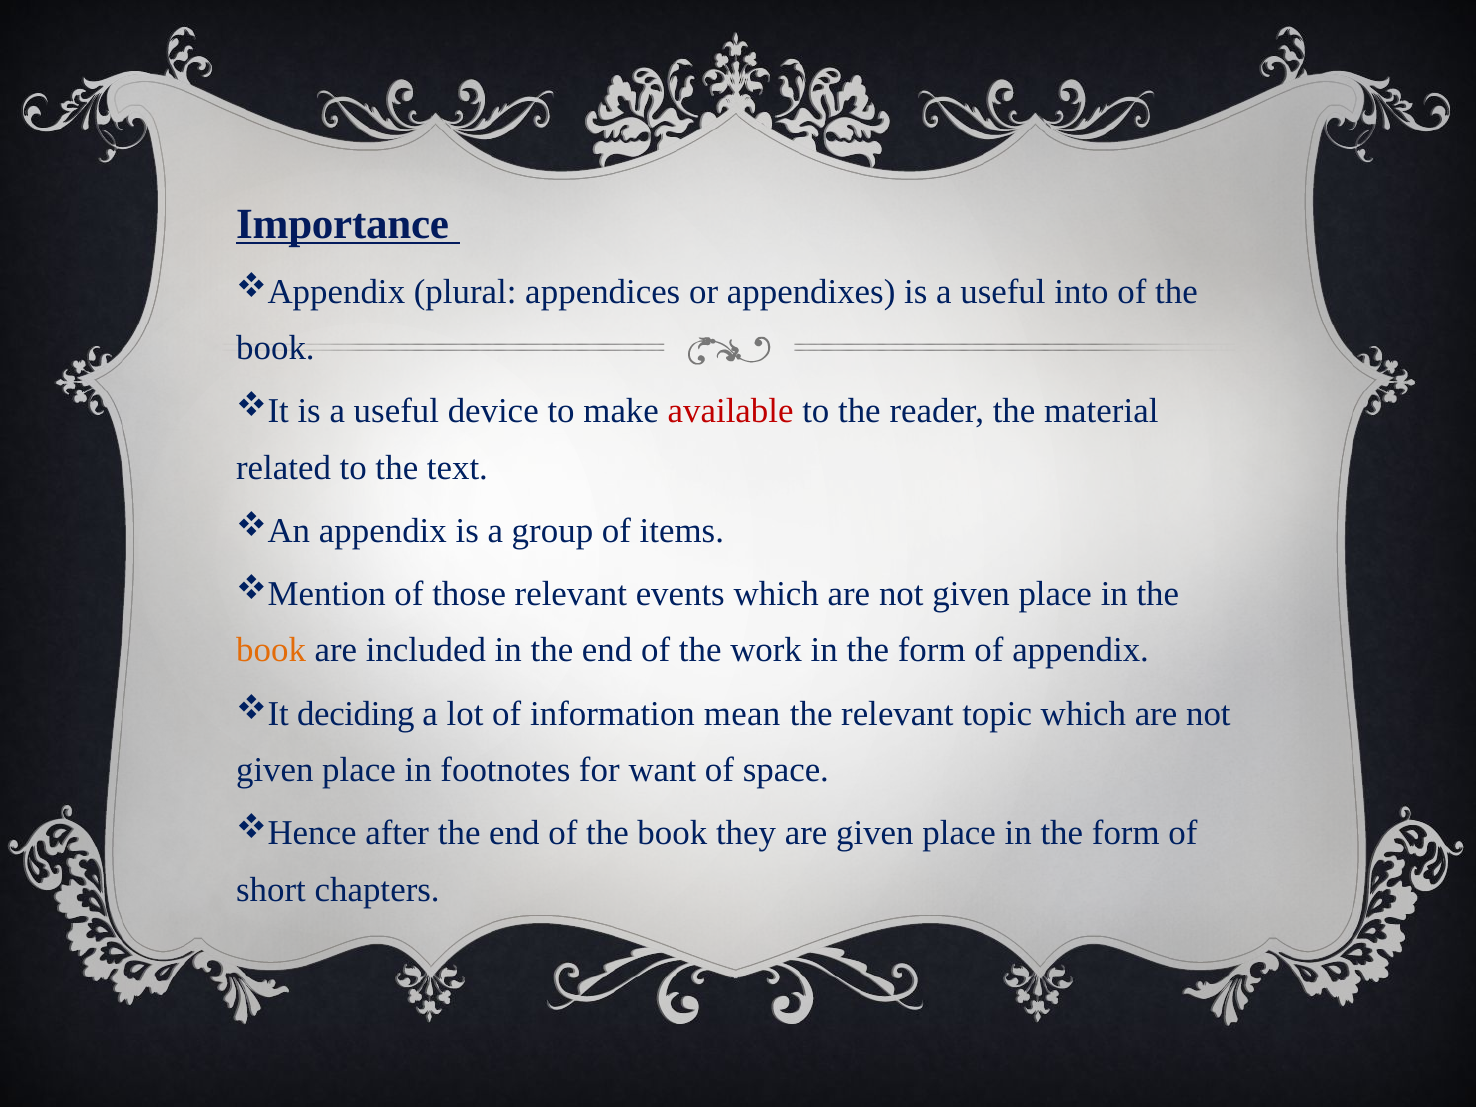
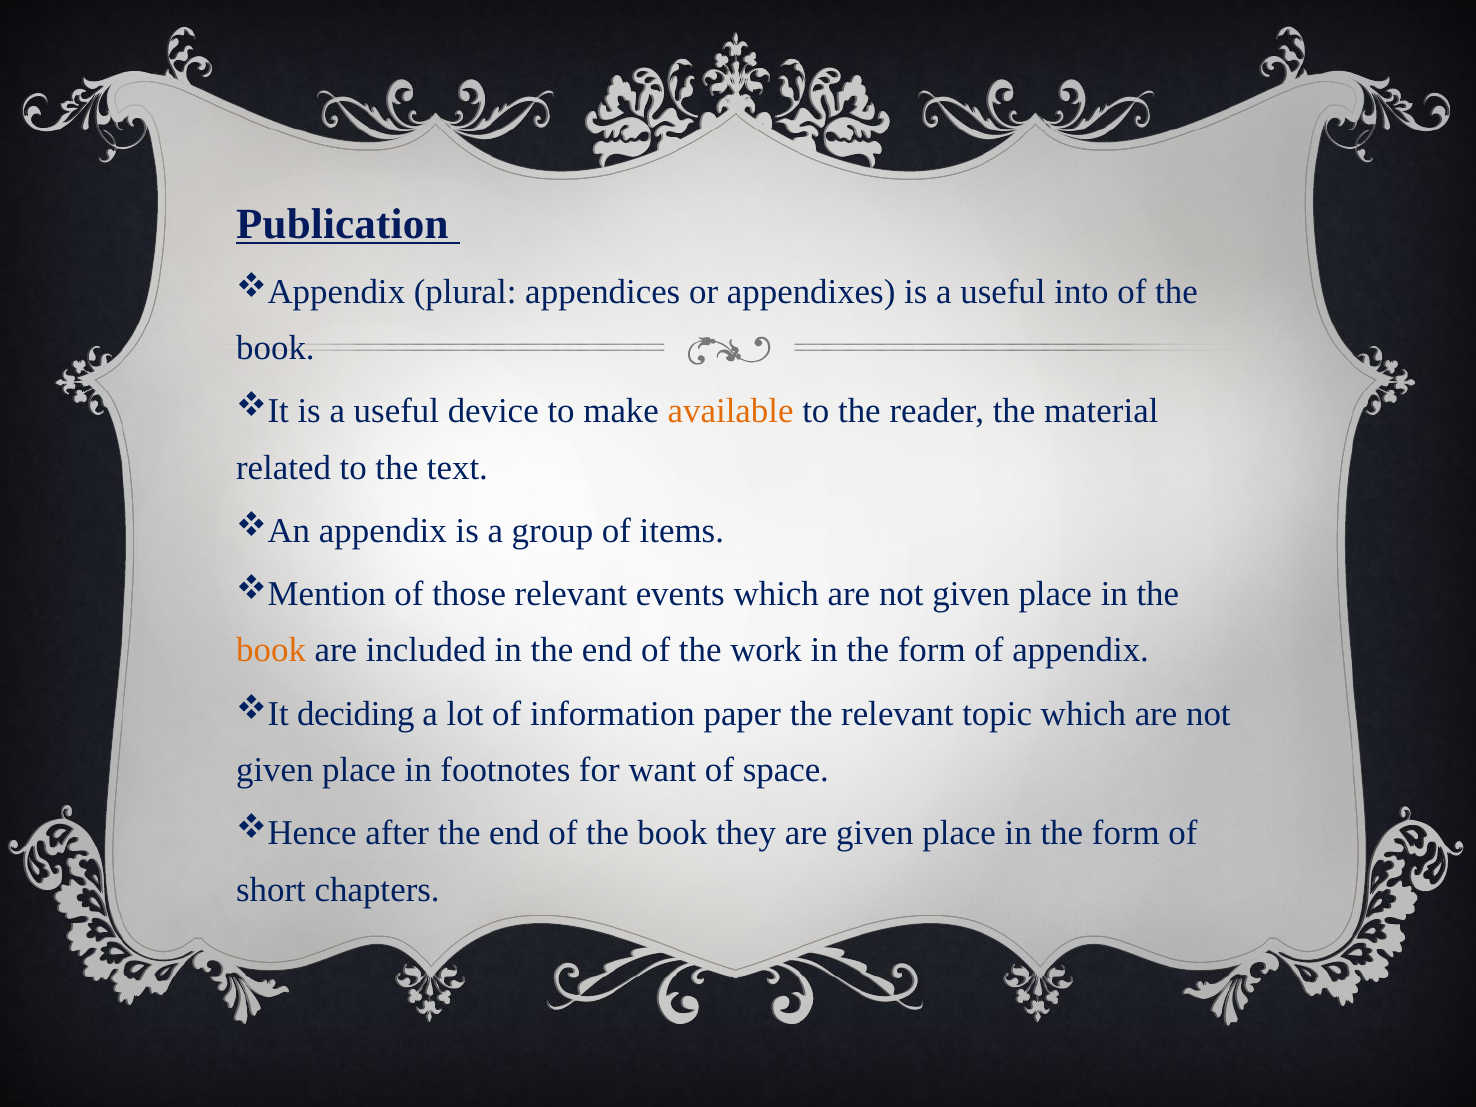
Importance: Importance -> Publication
available colour: red -> orange
mean: mean -> paper
